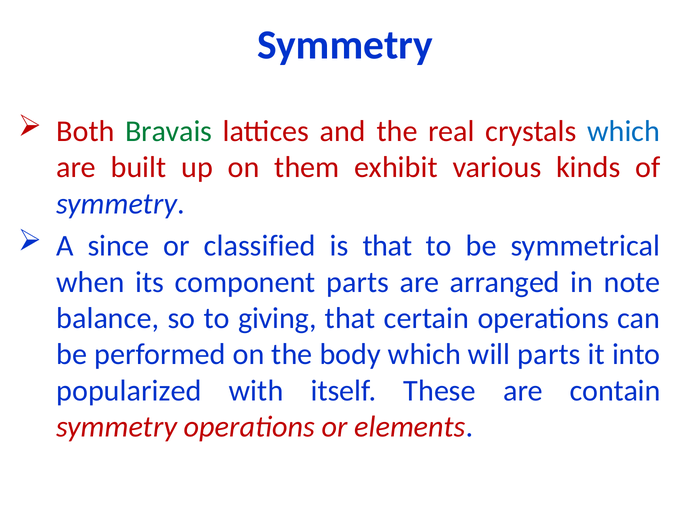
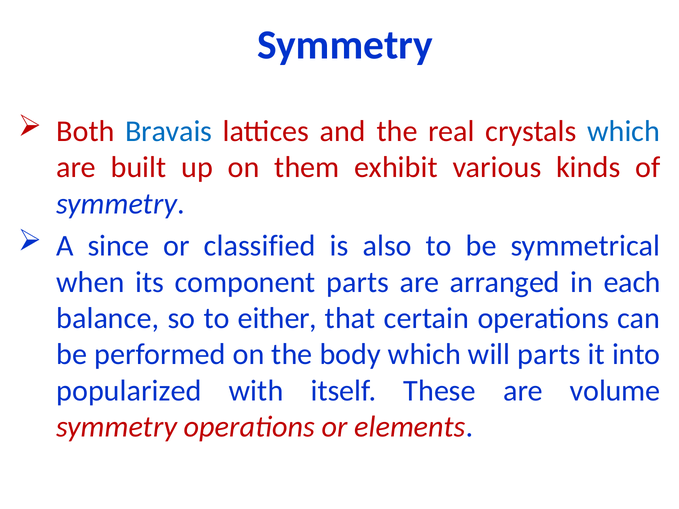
Bravais colour: green -> blue
is that: that -> also
note: note -> each
giving: giving -> either
contain: contain -> volume
